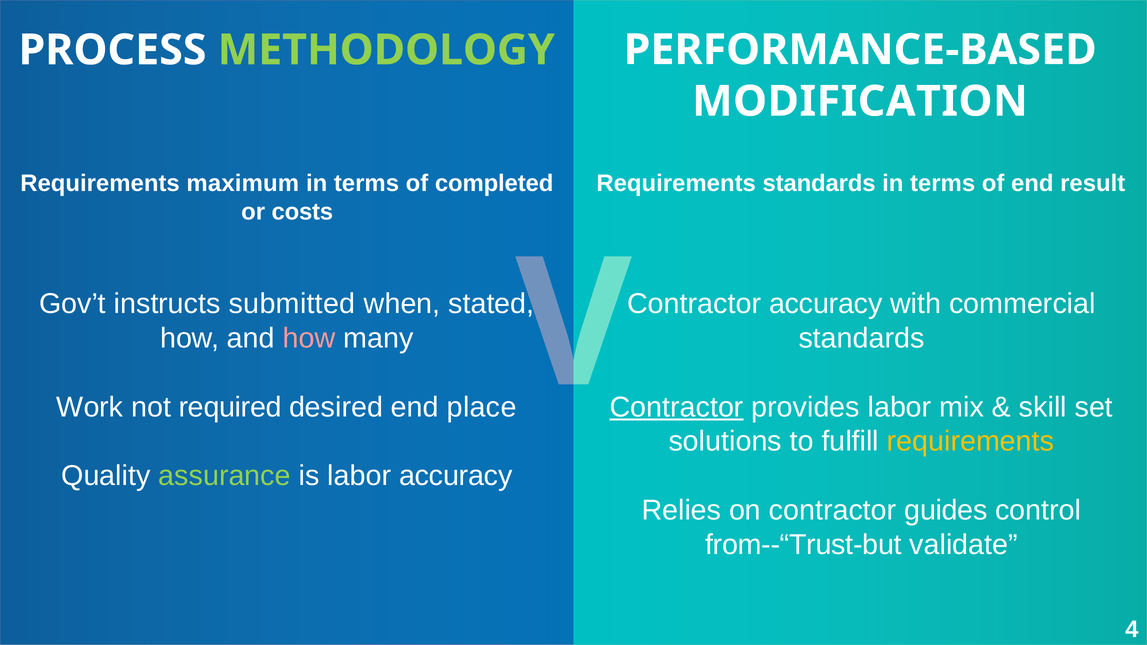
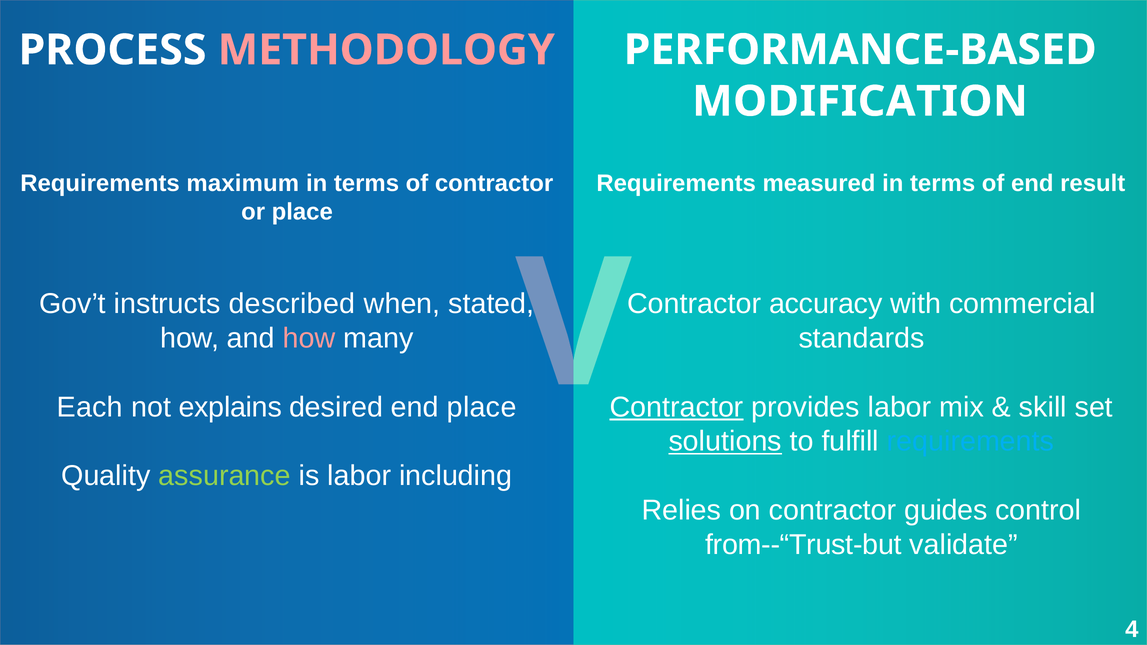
METHODOLOGY colour: light green -> pink
of completed: completed -> contractor
Requirements standards: standards -> measured
or costs: costs -> place
submitted: submitted -> described
Work: Work -> Each
required: required -> explains
solutions underline: none -> present
requirements at (970, 442) colour: yellow -> light blue
labor accuracy: accuracy -> including
